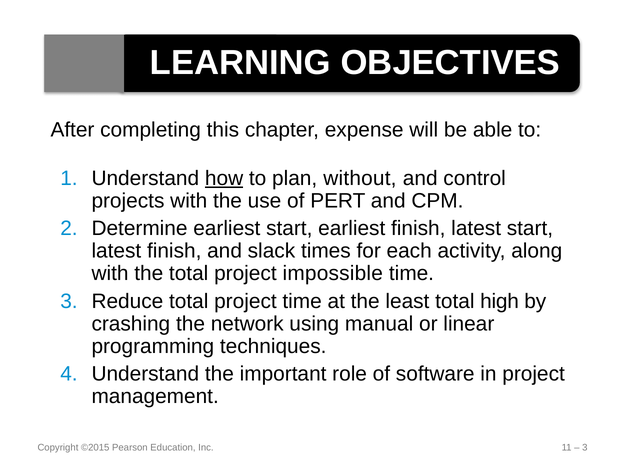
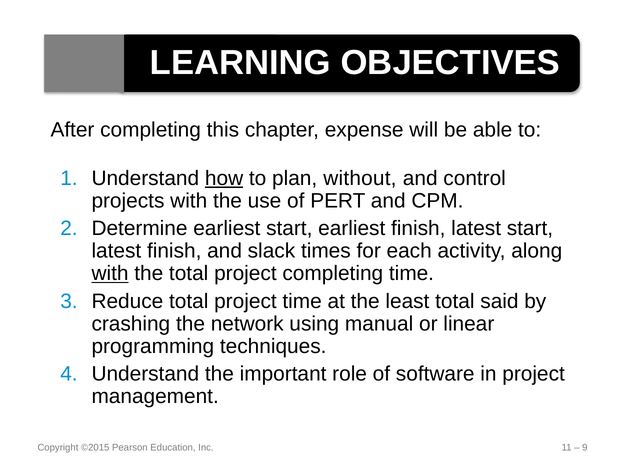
with at (110, 273) underline: none -> present
project impossible: impossible -> completing
high: high -> said
3 at (585, 448): 3 -> 9
